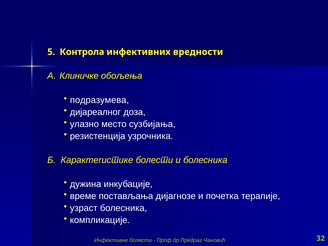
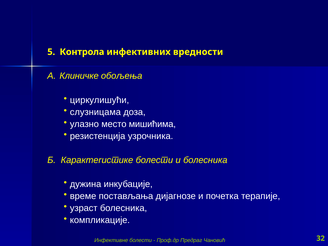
подразумева: подразумева -> циркулишући
дијареалног: дијареалног -> слузницама
сузбијања: сузбијања -> мишићима
